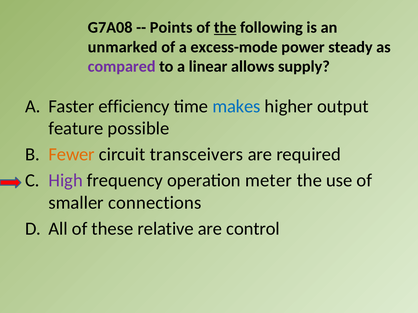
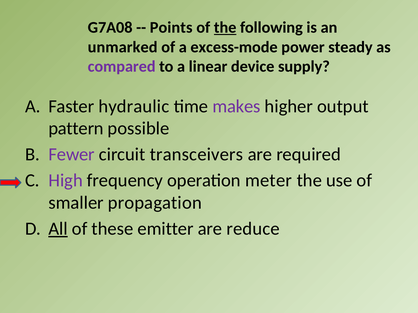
allows: allows -> device
efficiency: efficiency -> hydraulic
makes colour: blue -> purple
feature: feature -> pattern
Fewer colour: orange -> purple
connections: connections -> propagation
All underline: none -> present
relative: relative -> emitter
control: control -> reduce
